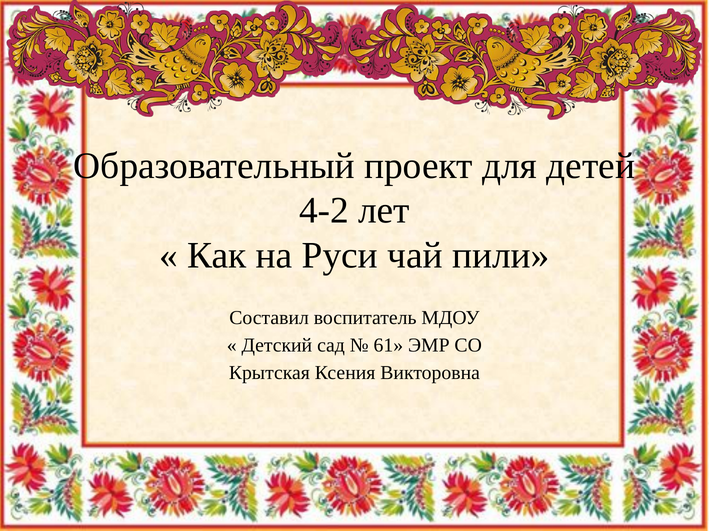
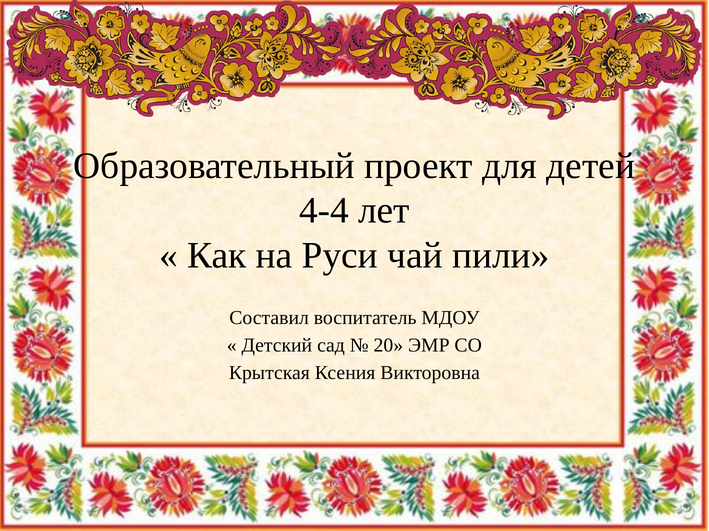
4-2: 4-2 -> 4-4
61: 61 -> 20
